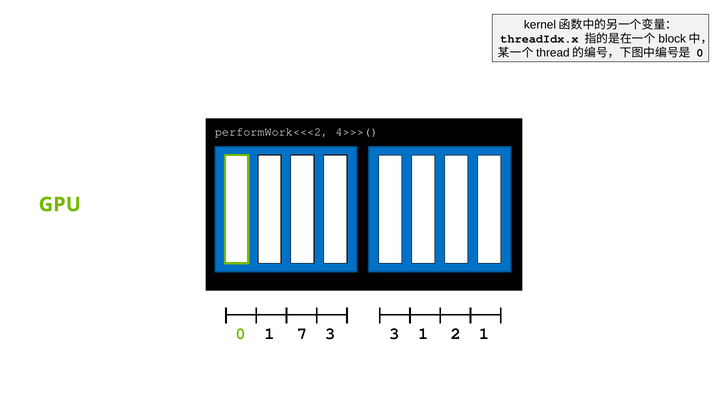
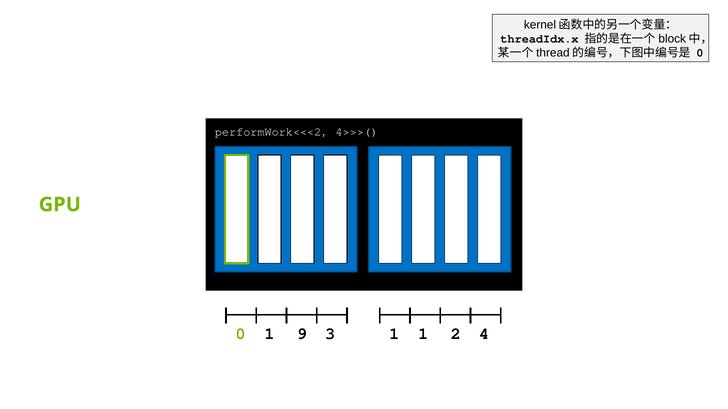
7: 7 -> 9
3 3: 3 -> 1
2 1: 1 -> 4
